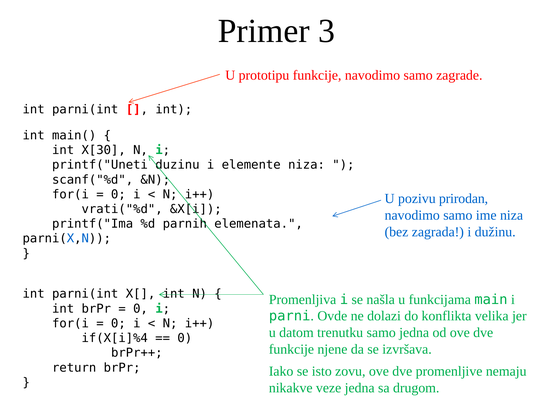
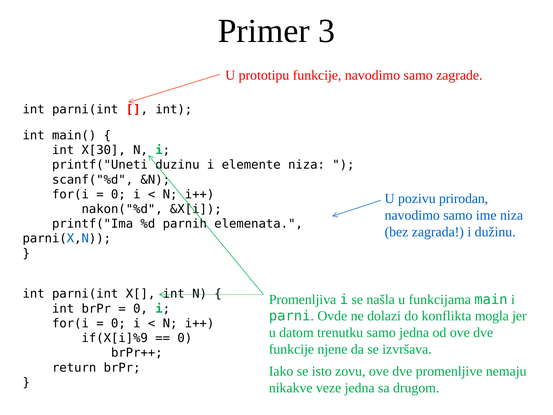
vrati("%d: vrati("%d -> nakon("%d
velika: velika -> mogla
if(X[i]%4: if(X[i]%4 -> if(X[i]%9
